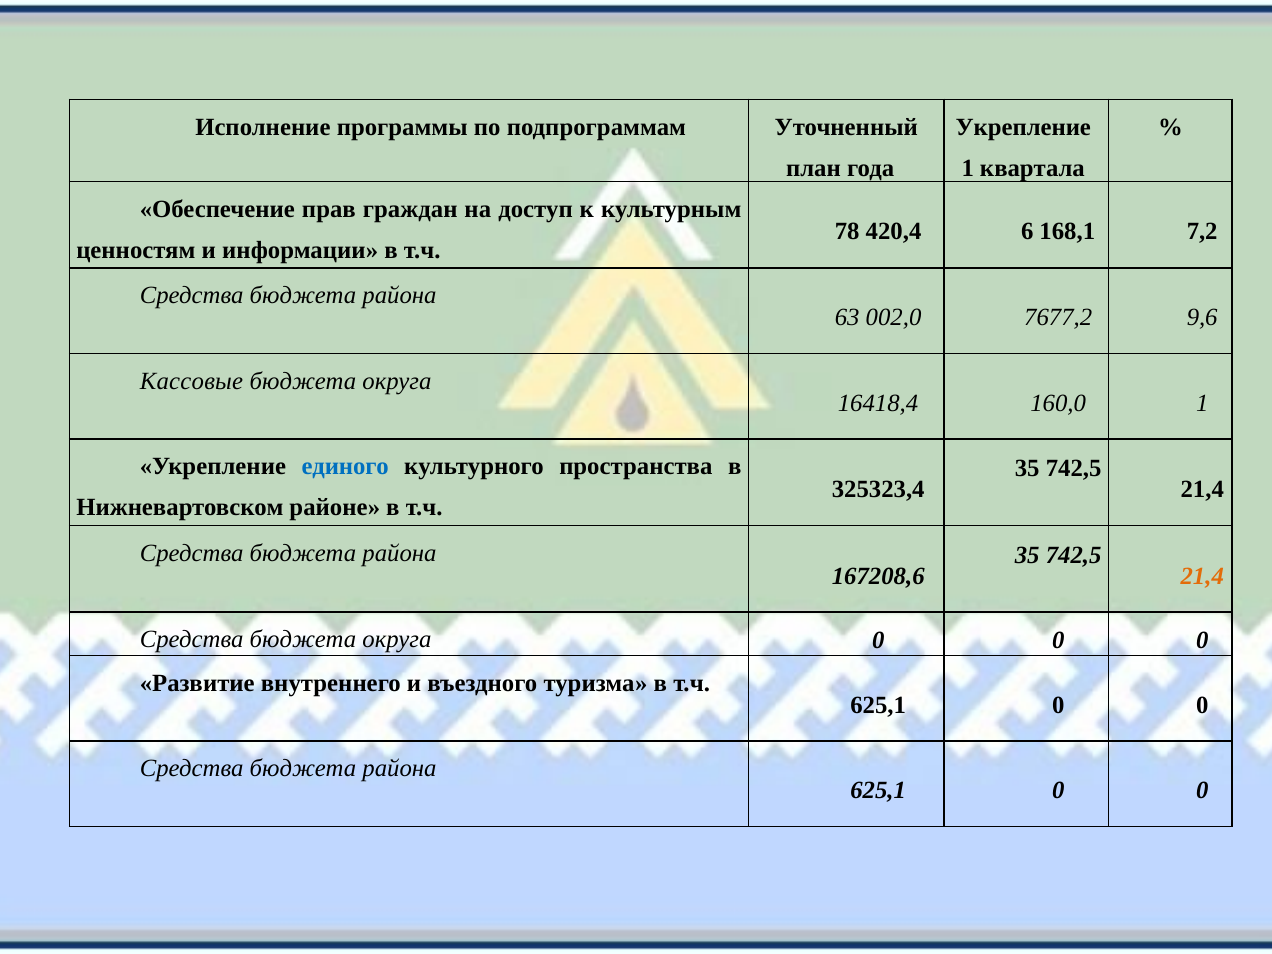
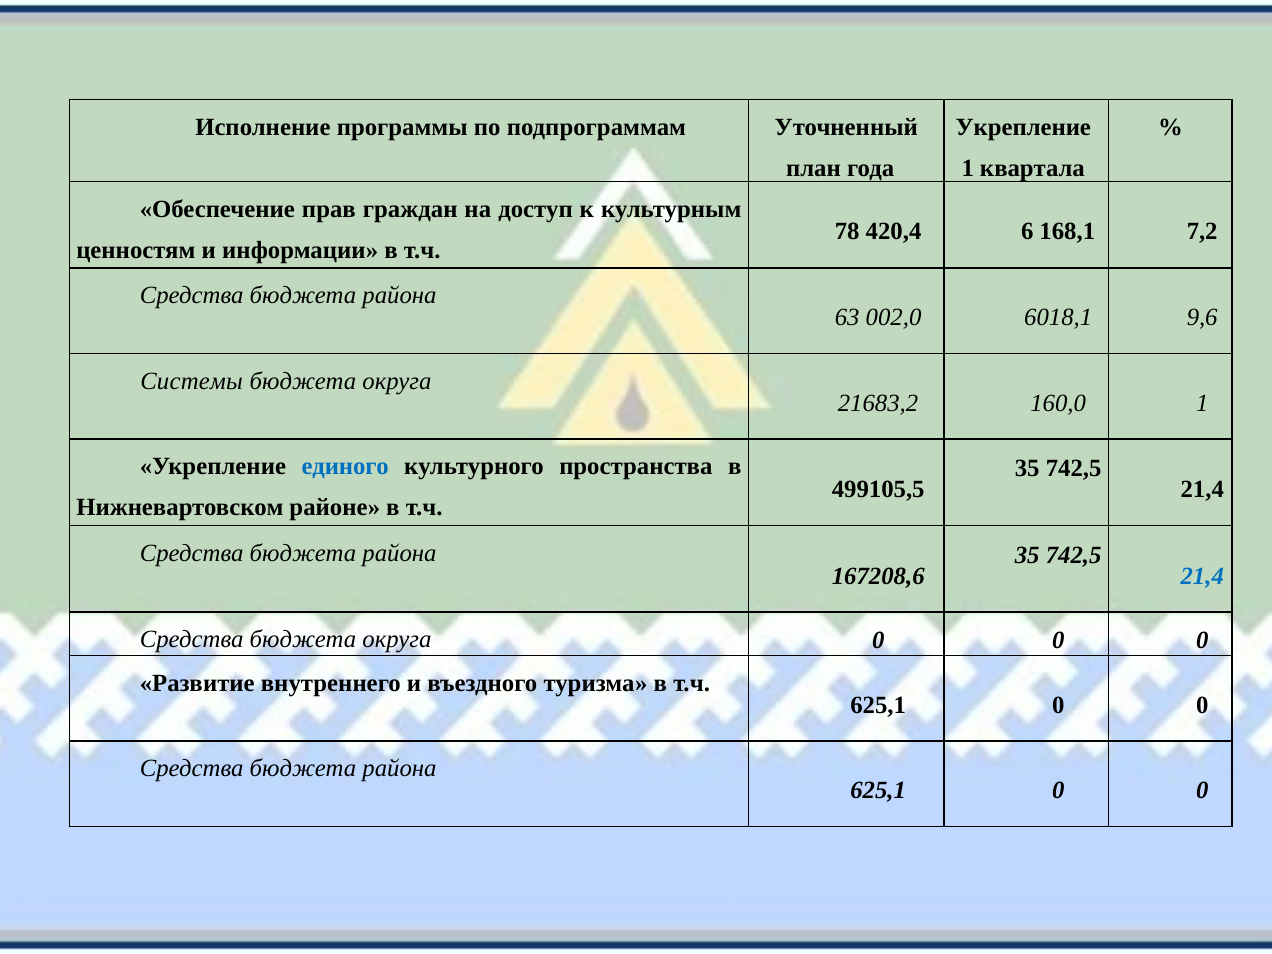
7677,2: 7677,2 -> 6018,1
Кассовые: Кассовые -> Системы
16418,4: 16418,4 -> 21683,2
325323,4: 325323,4 -> 499105,5
21,4 at (1202, 576) colour: orange -> blue
